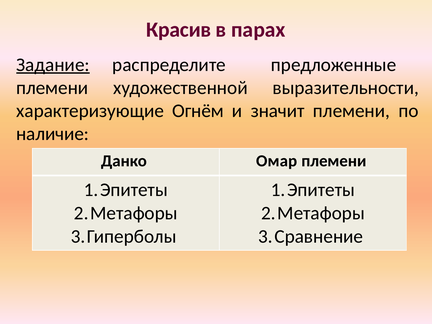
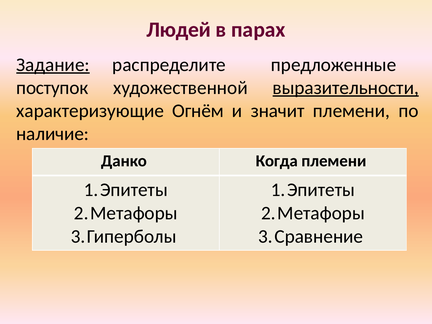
Красив: Красив -> Людей
племени at (52, 88): племени -> поступок
выразительности underline: none -> present
Омар: Омар -> Когда
